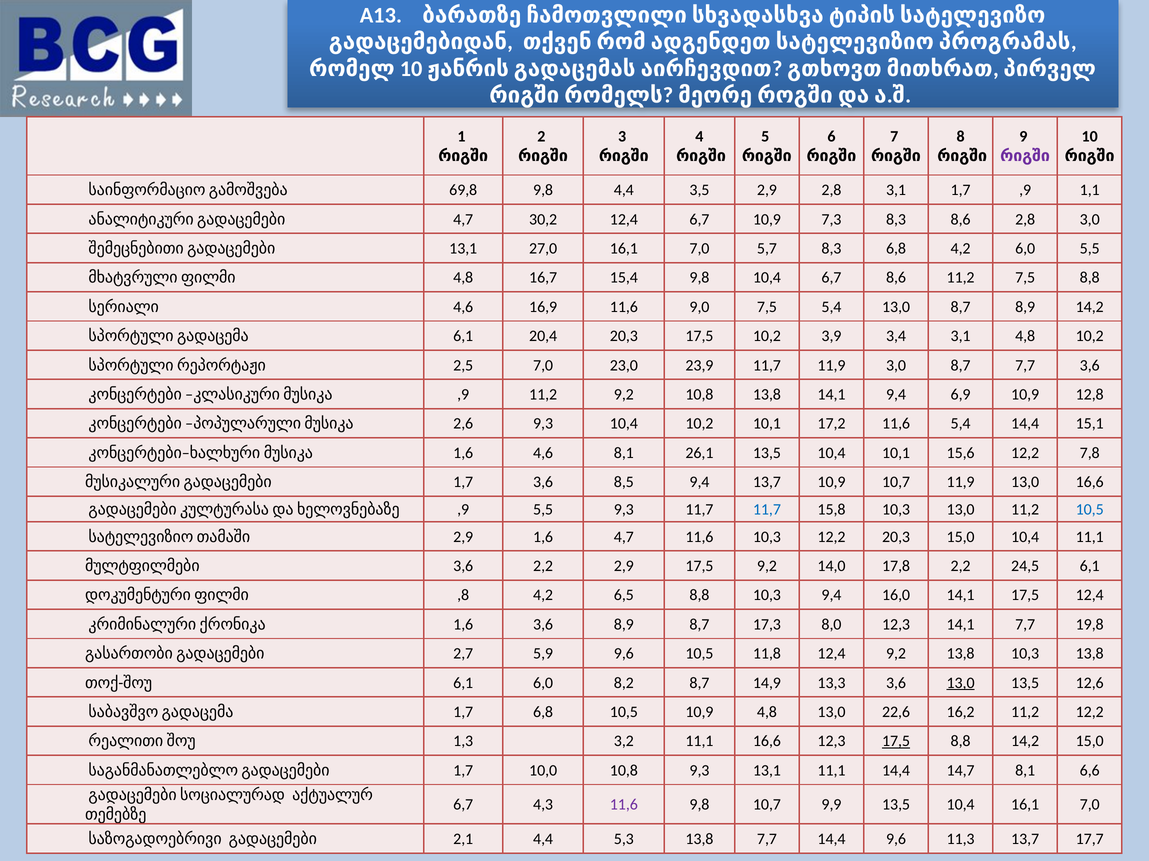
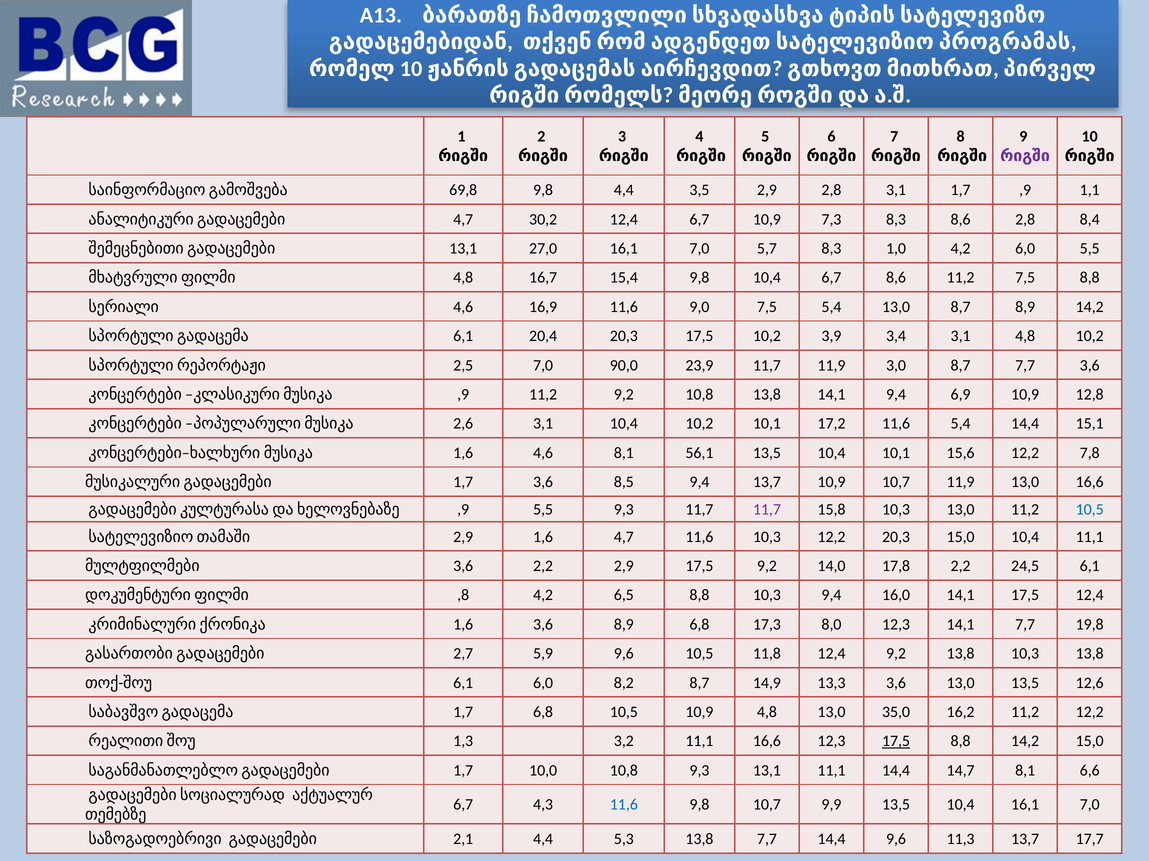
2,8 3,0: 3,0 -> 8,4
8,3 6,8: 6,8 -> 1,0
23,0: 23,0 -> 90,0
2,6 9,3: 9,3 -> 3,1
26,1: 26,1 -> 56,1
11,7 at (767, 510) colour: blue -> purple
8,9 8,7: 8,7 -> 6,8
13,0 at (961, 683) underline: present -> none
22,6: 22,6 -> 35,0
11,6 at (624, 805) colour: purple -> blue
